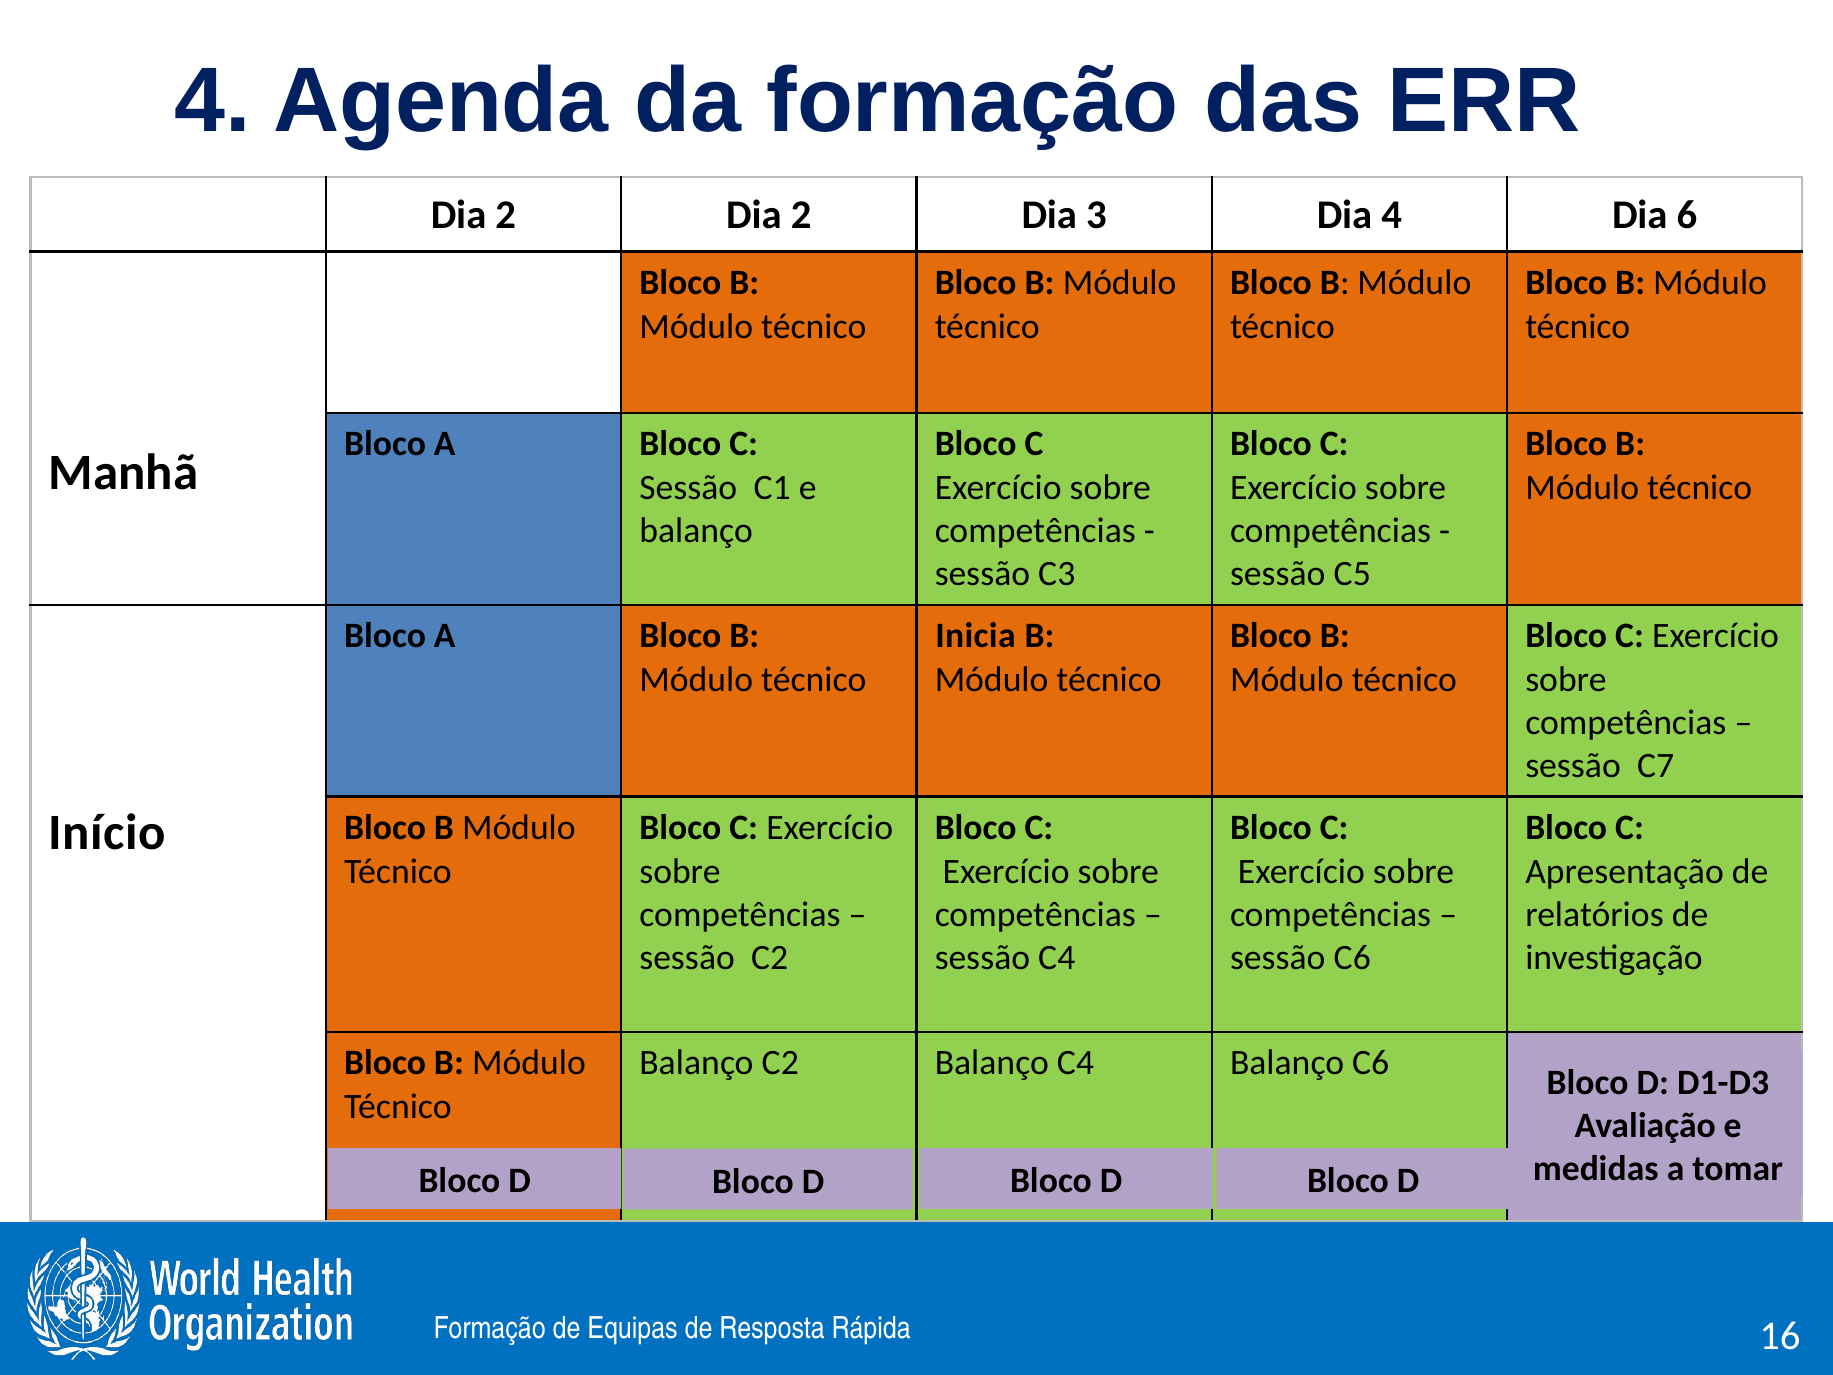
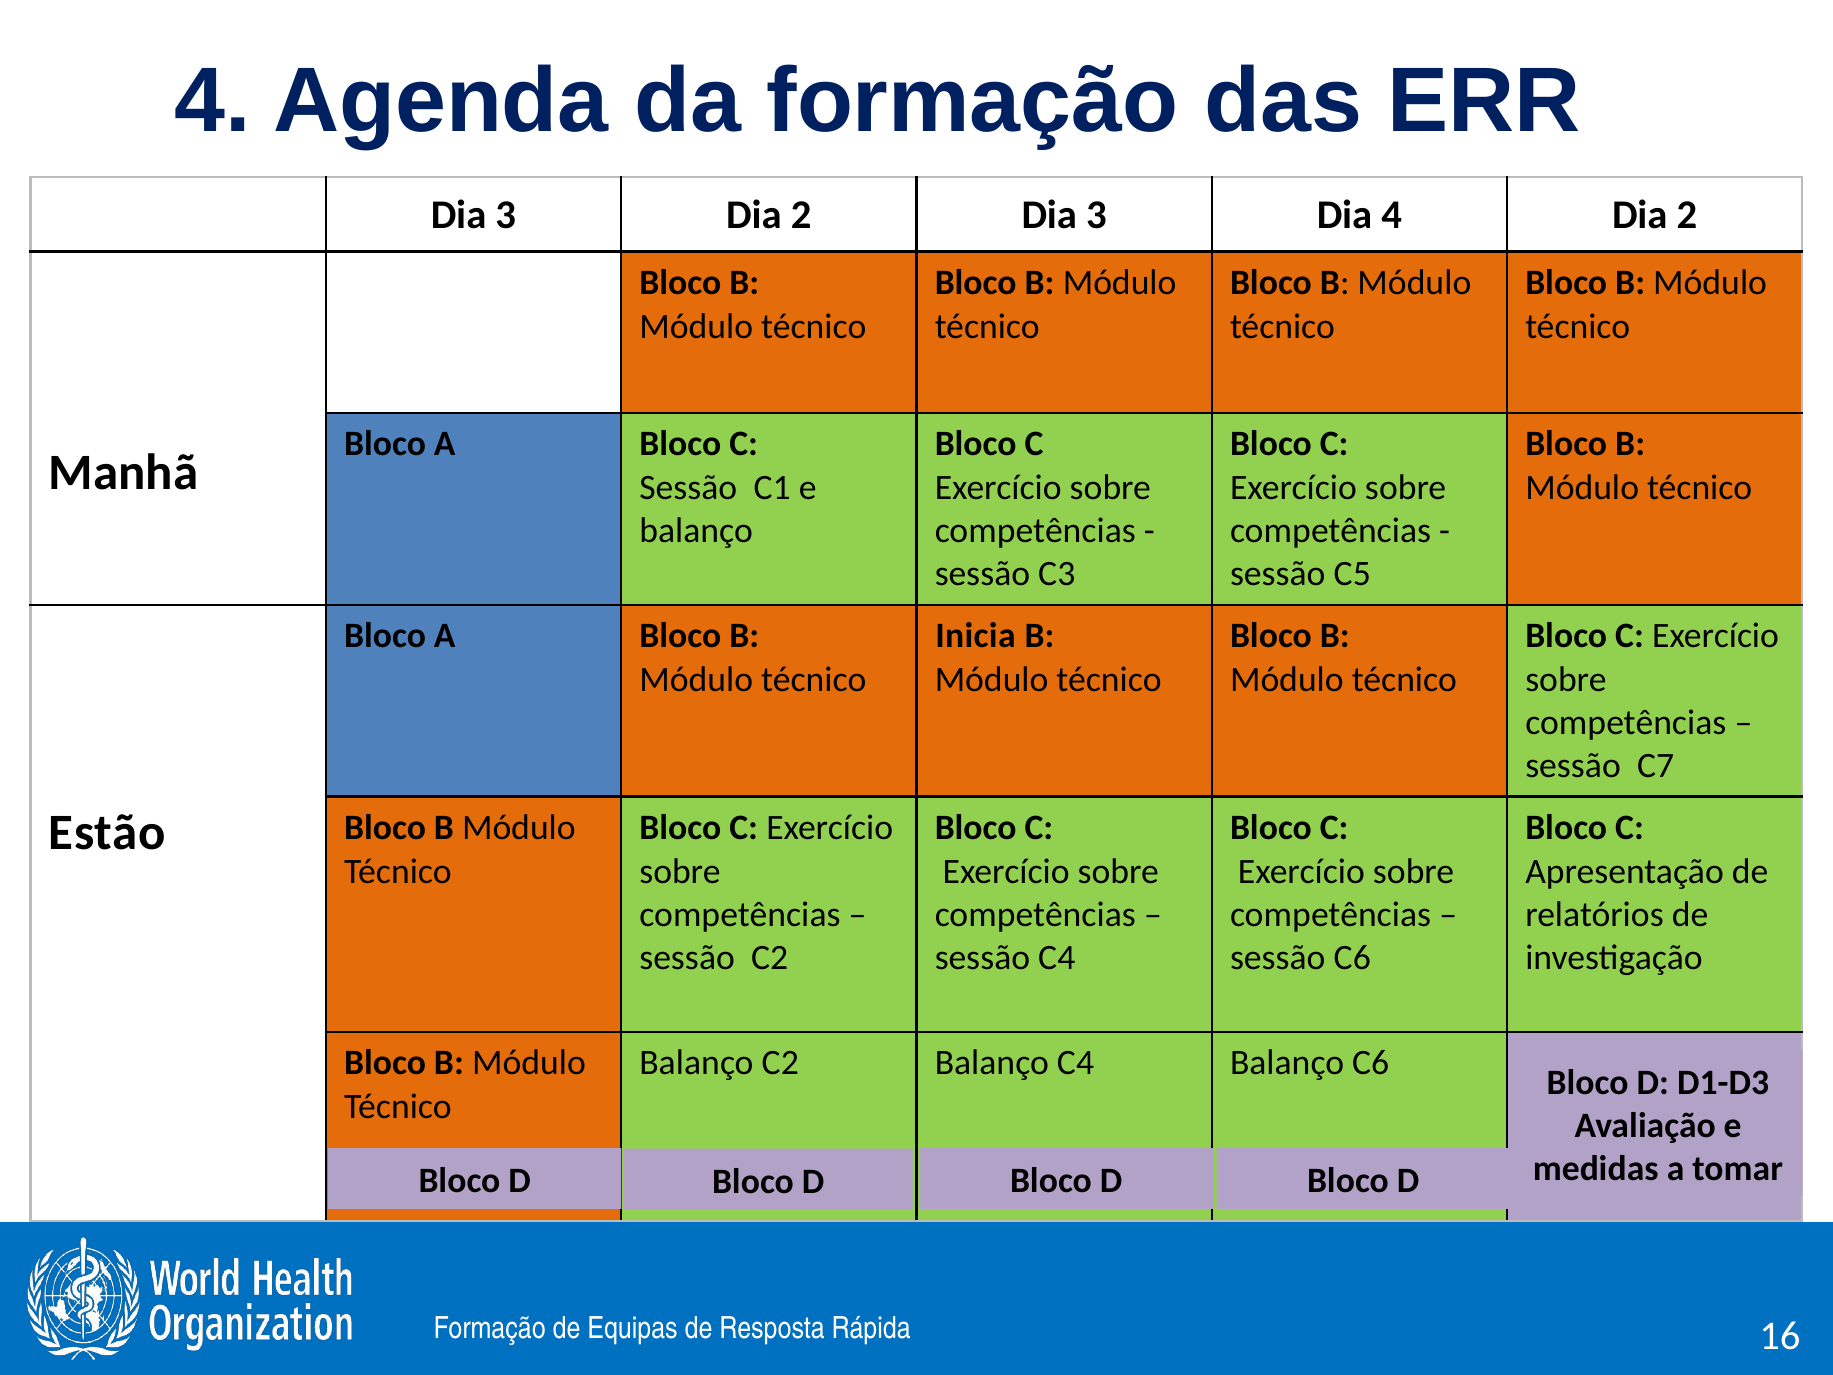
2 at (506, 215): 2 -> 3
4 Dia 6: 6 -> 2
Início: Início -> Estão
